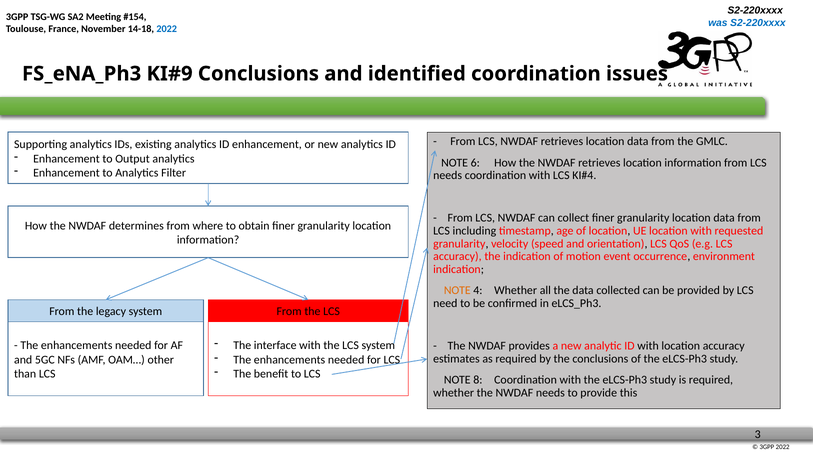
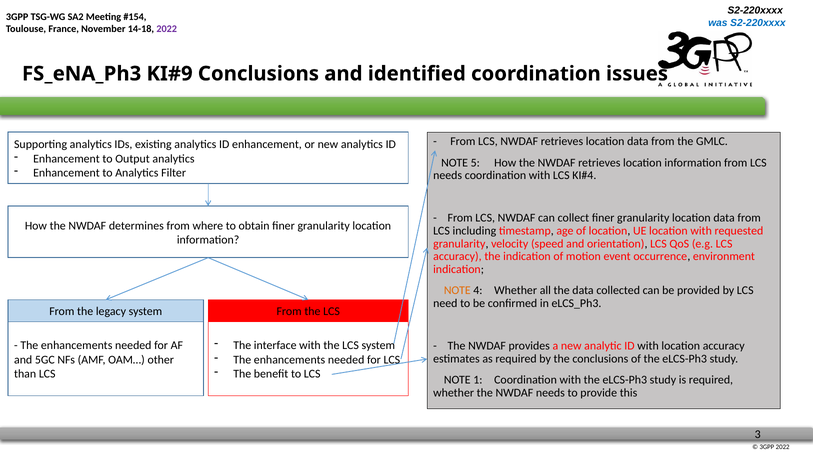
2022 at (167, 29) colour: blue -> purple
6: 6 -> 5
8: 8 -> 1
